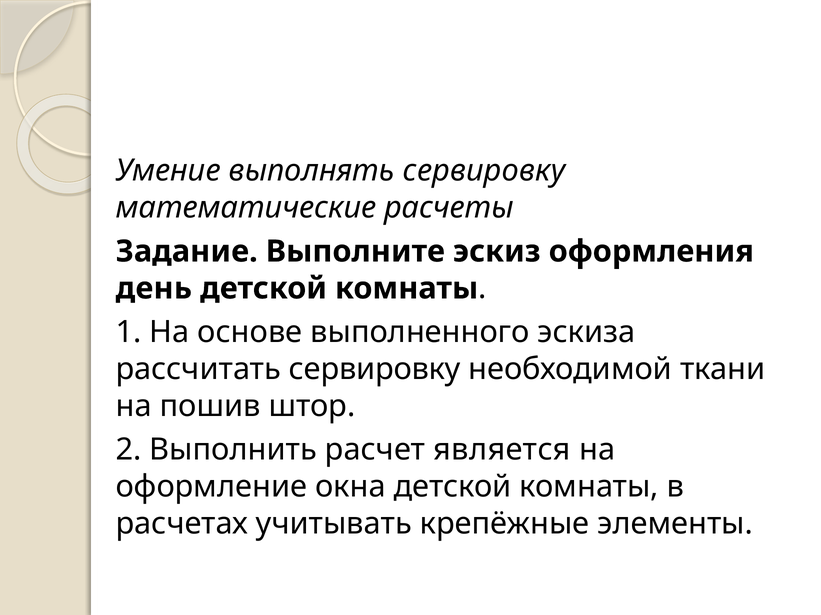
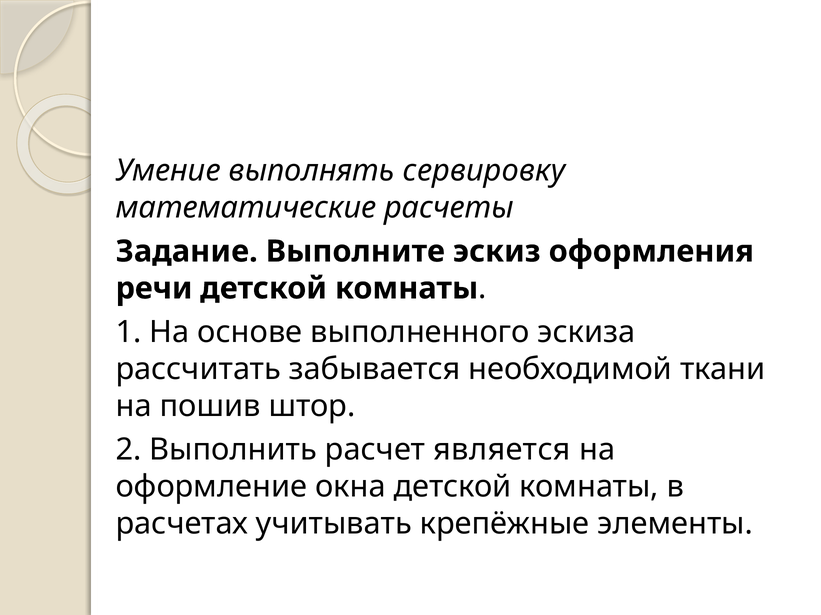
день: день -> речи
рассчитать сервировку: сервировку -> забывается
